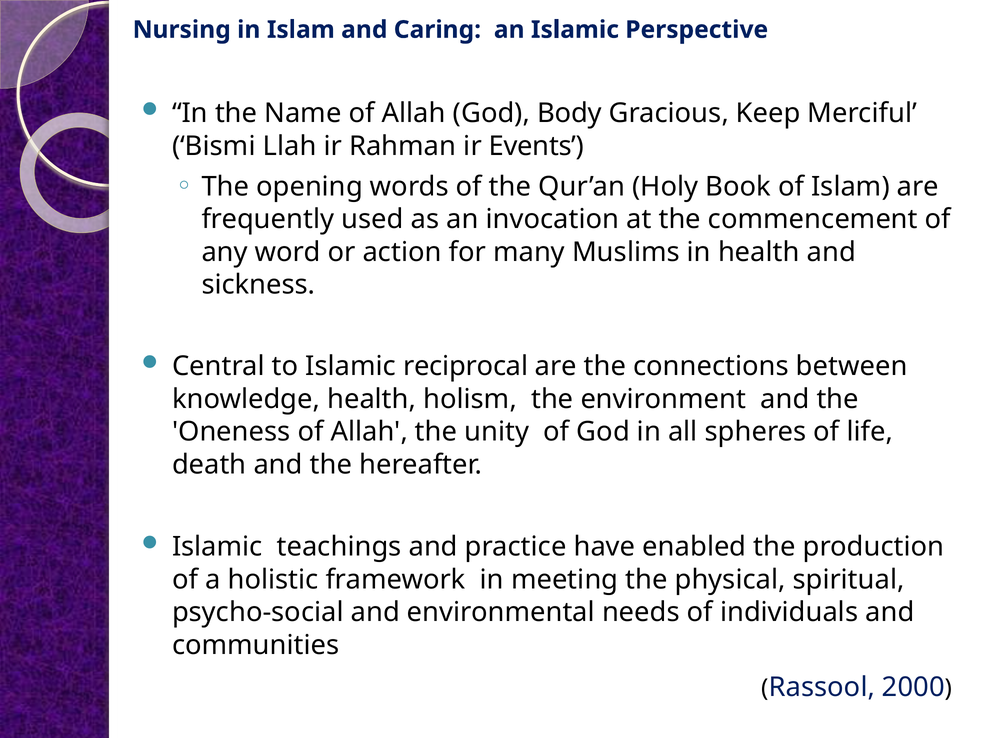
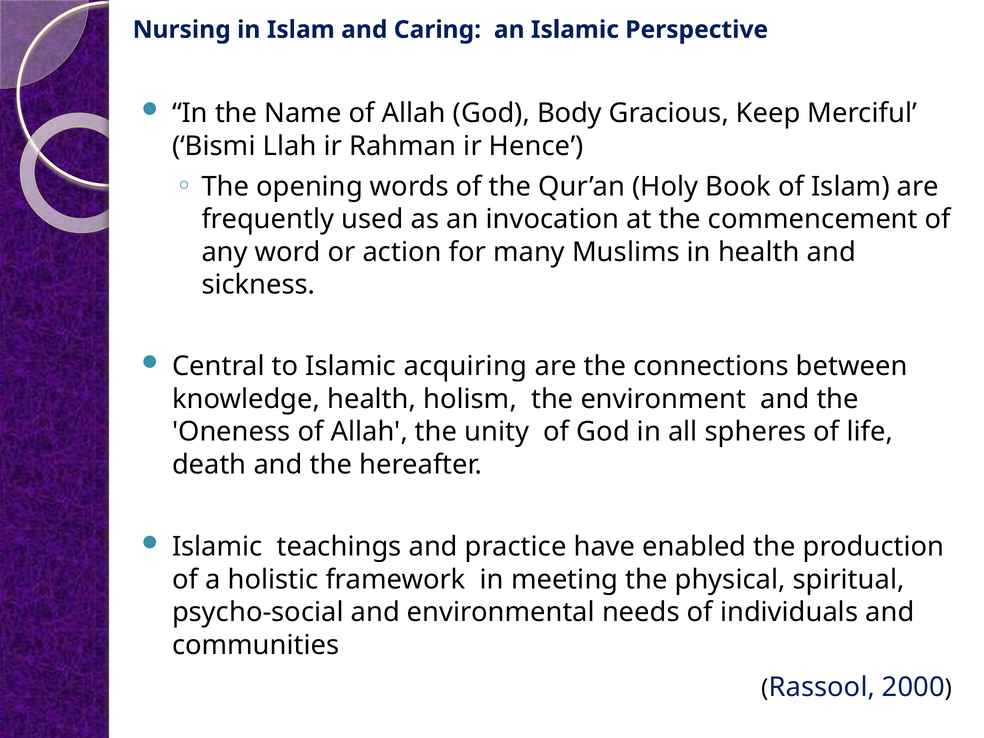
Events: Events -> Hence
reciprocal: reciprocal -> acquiring
